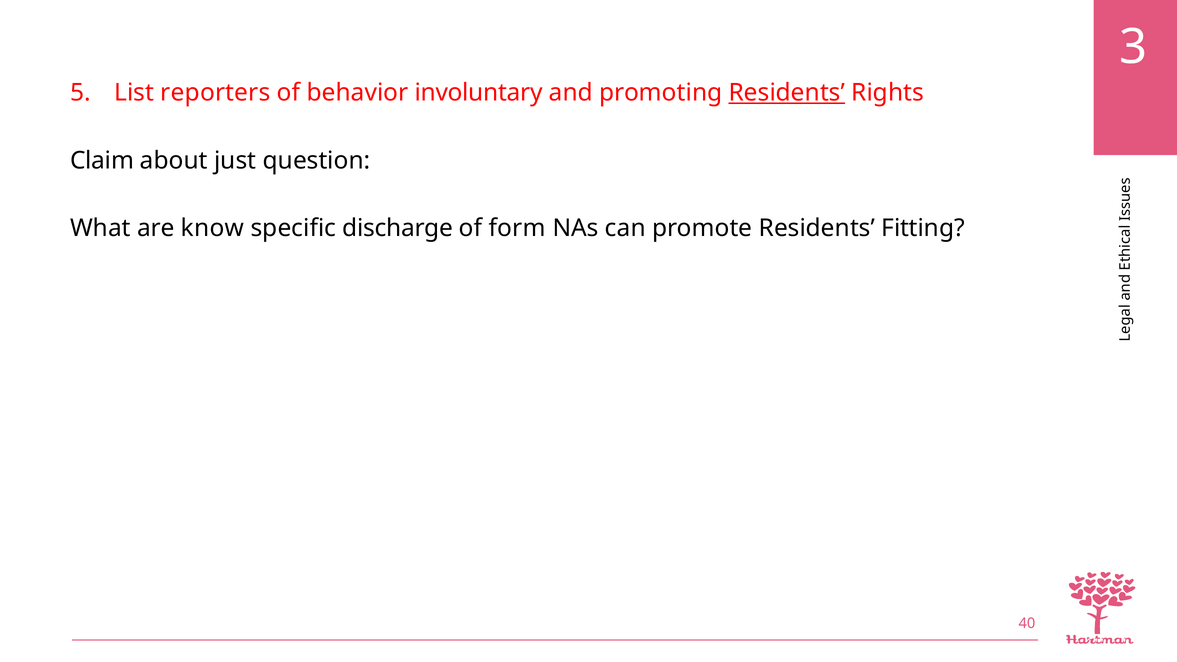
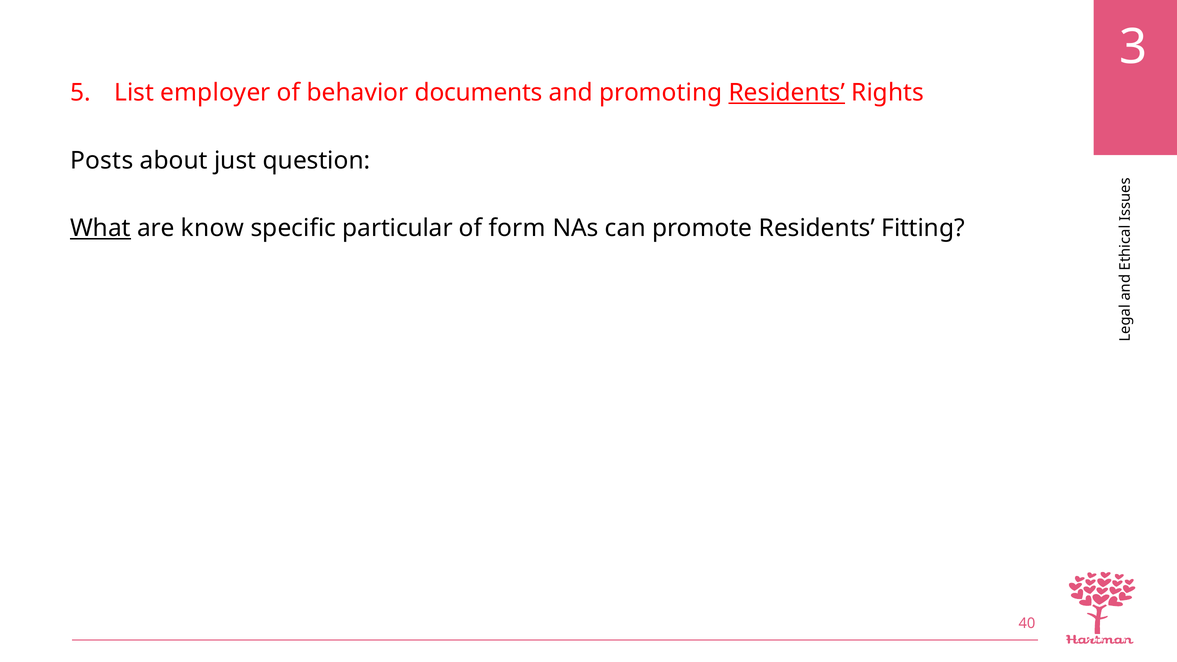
reporters: reporters -> employer
involuntary: involuntary -> documents
Claim: Claim -> Posts
What underline: none -> present
discharge: discharge -> particular
